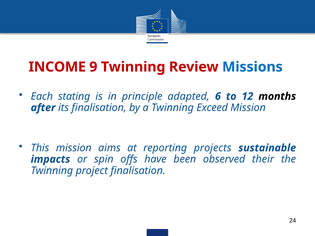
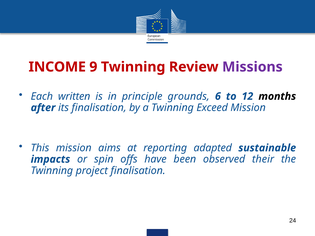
Missions colour: blue -> purple
stating: stating -> written
adapted: adapted -> grounds
projects: projects -> adapted
